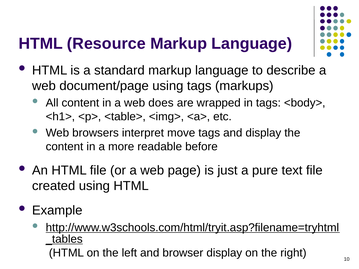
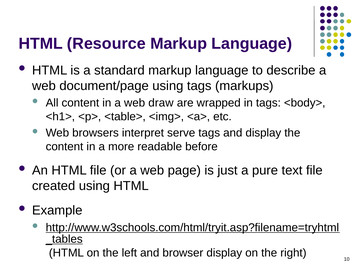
does: does -> draw
move: move -> serve
